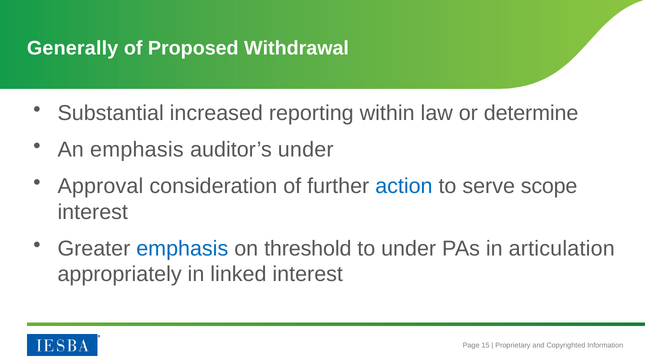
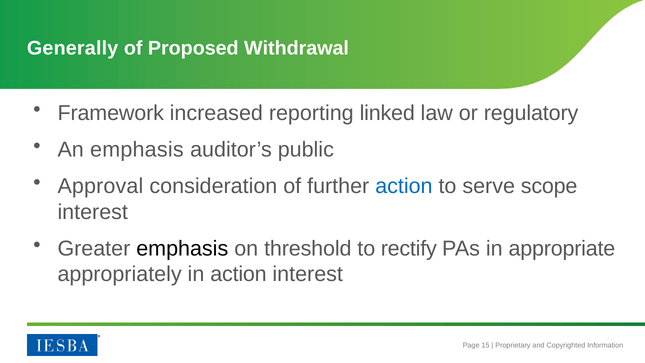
Substantial: Substantial -> Framework
within: within -> linked
determine: determine -> regulatory
auditor’s under: under -> public
emphasis at (182, 248) colour: blue -> black
to under: under -> rectify
articulation: articulation -> appropriate
in linked: linked -> action
